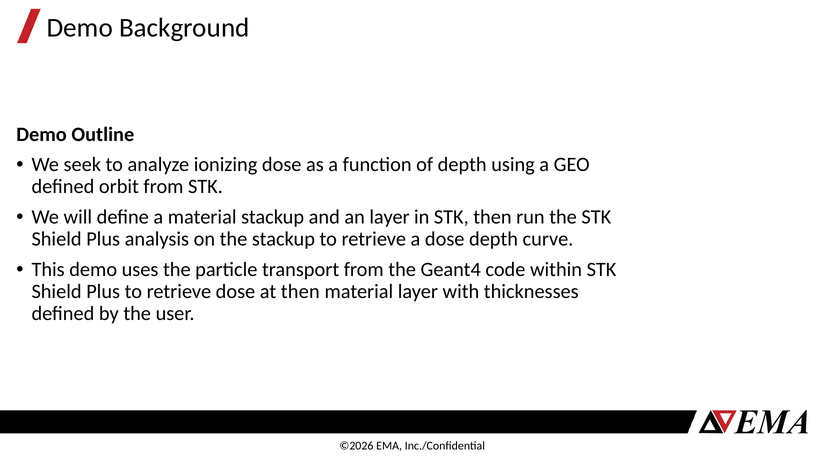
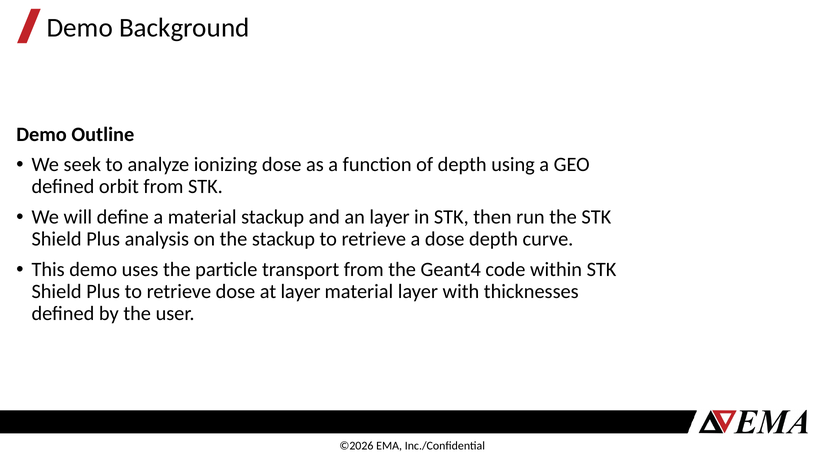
at then: then -> layer
